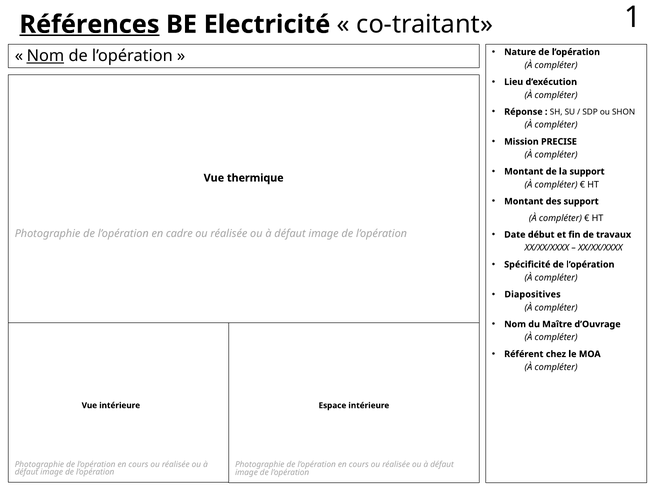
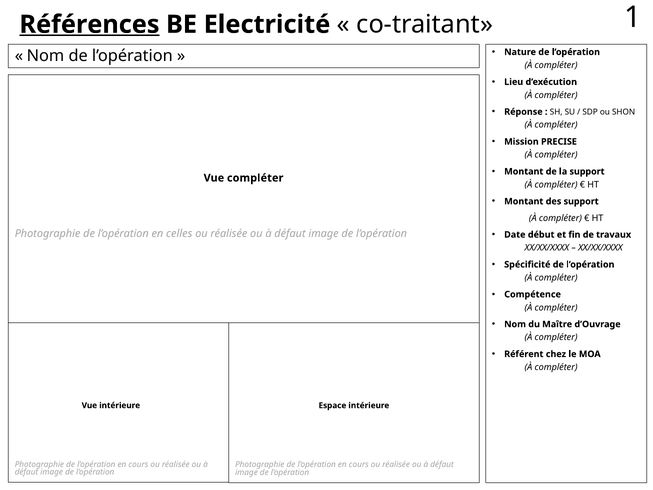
Nom at (45, 56) underline: present -> none
Vue thermique: thermique -> compléter
cadre: cadre -> celles
Diapositives: Diapositives -> Compétence
